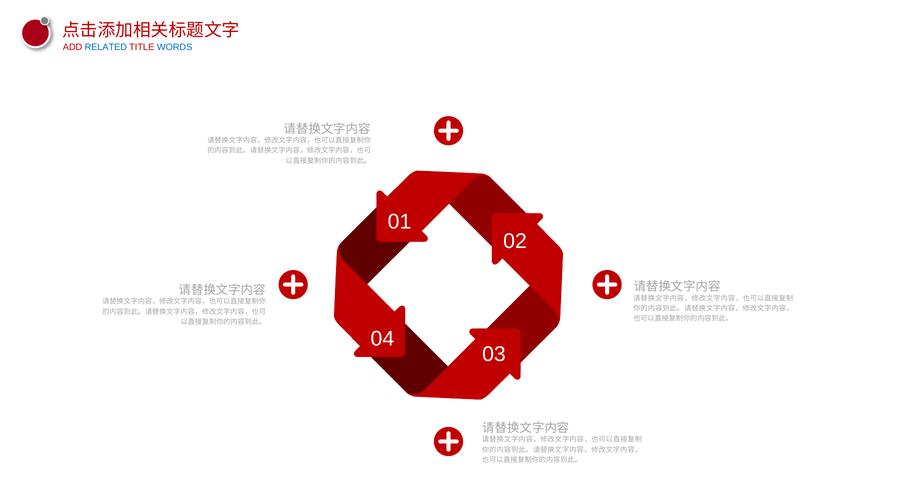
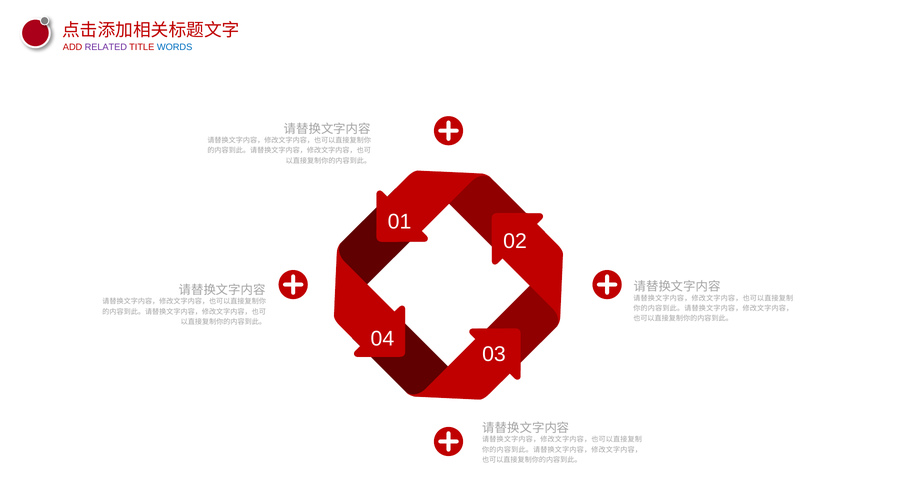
RELATED colour: blue -> purple
